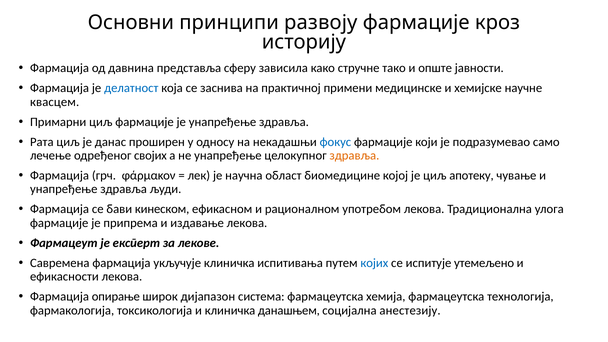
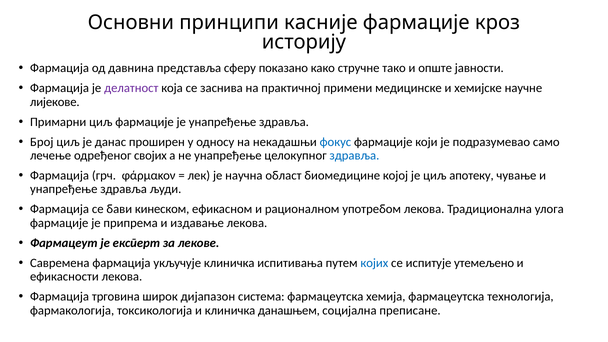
развоју: развоју -> касније
зависила: зависила -> показано
делатност colour: blue -> purple
квасцем: квасцем -> лијекове
Рата: Рата -> Број
здравља at (354, 156) colour: orange -> blue
опирање: опирање -> трговина
анестезију: анестезију -> преписане
